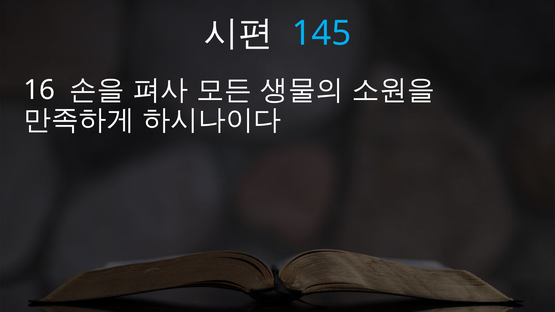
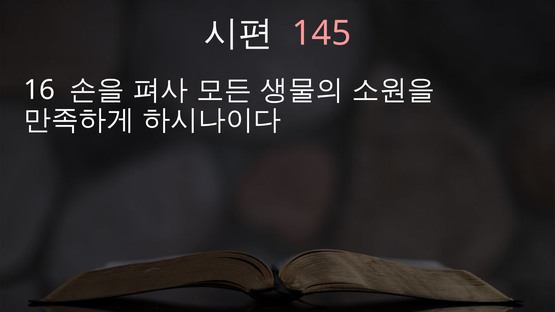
145 colour: light blue -> pink
